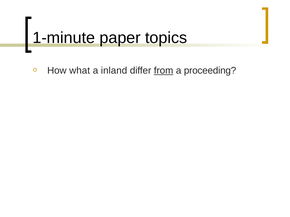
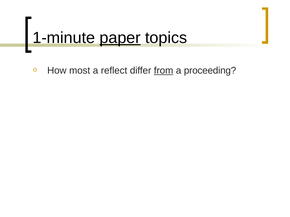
paper underline: none -> present
what: what -> most
inland: inland -> reflect
